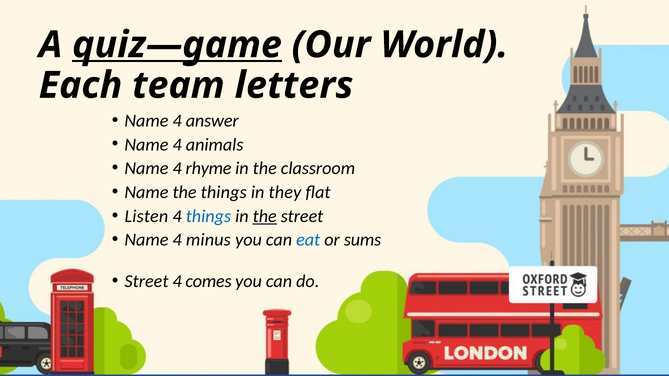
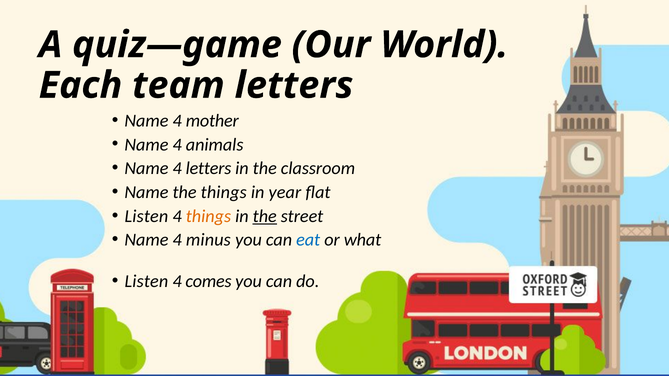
quiz—game underline: present -> none
answer: answer -> mother
4 rhyme: rhyme -> letters
they: they -> year
things at (208, 216) colour: blue -> orange
sums: sums -> what
Street at (146, 282): Street -> Listen
